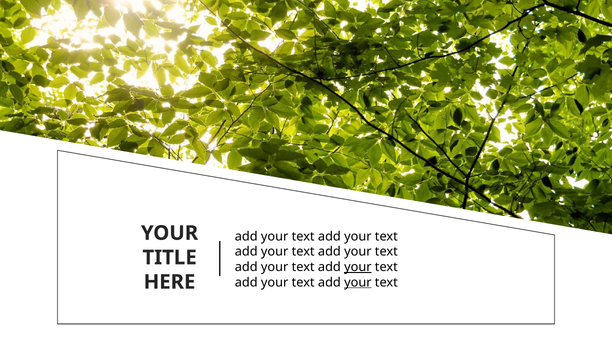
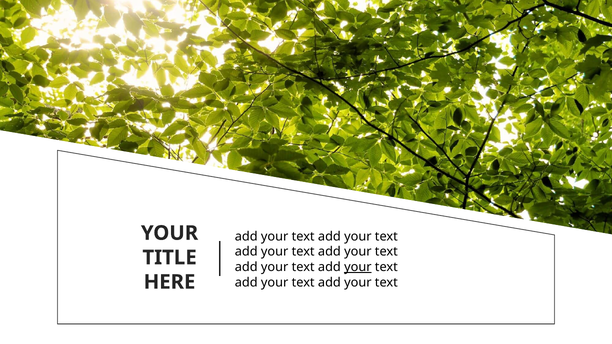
your at (358, 283) underline: present -> none
